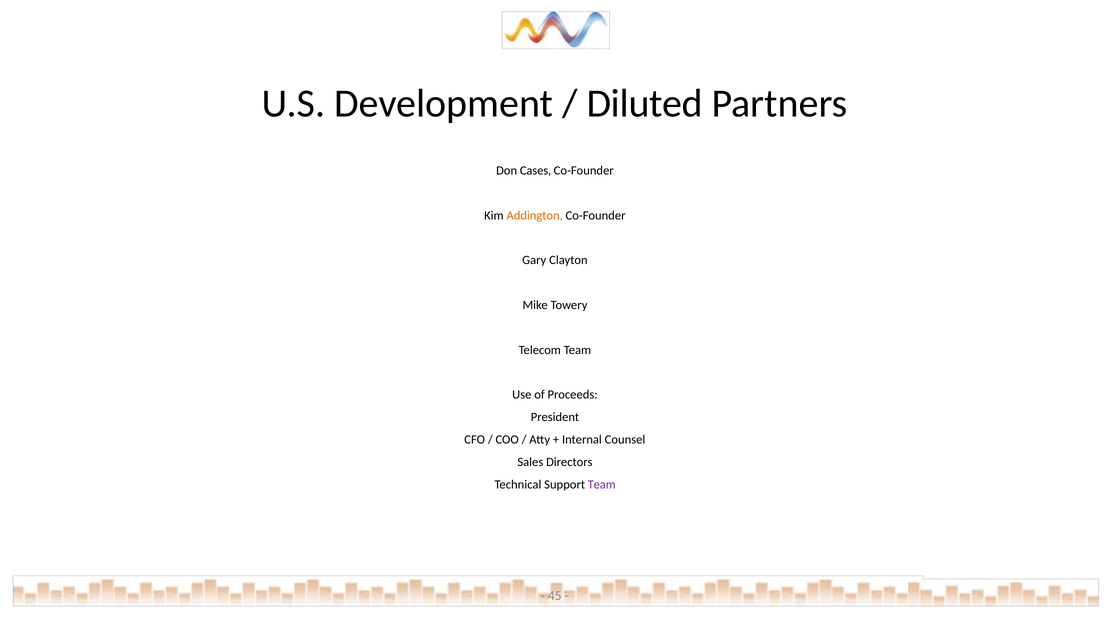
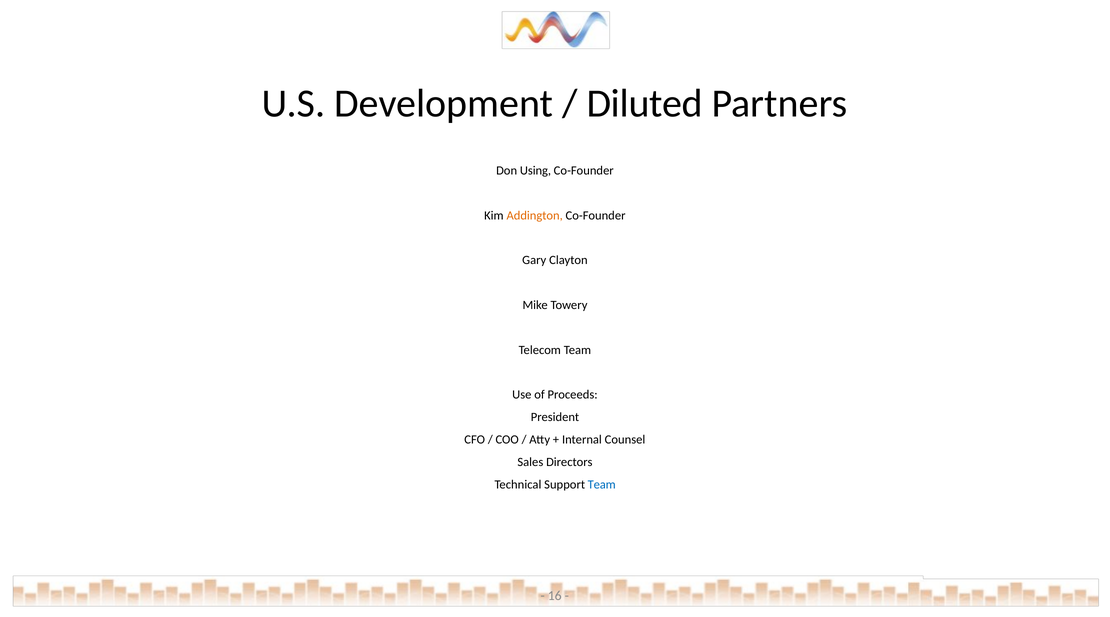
Cases: Cases -> Using
Team at (602, 484) colour: purple -> blue
45: 45 -> 16
